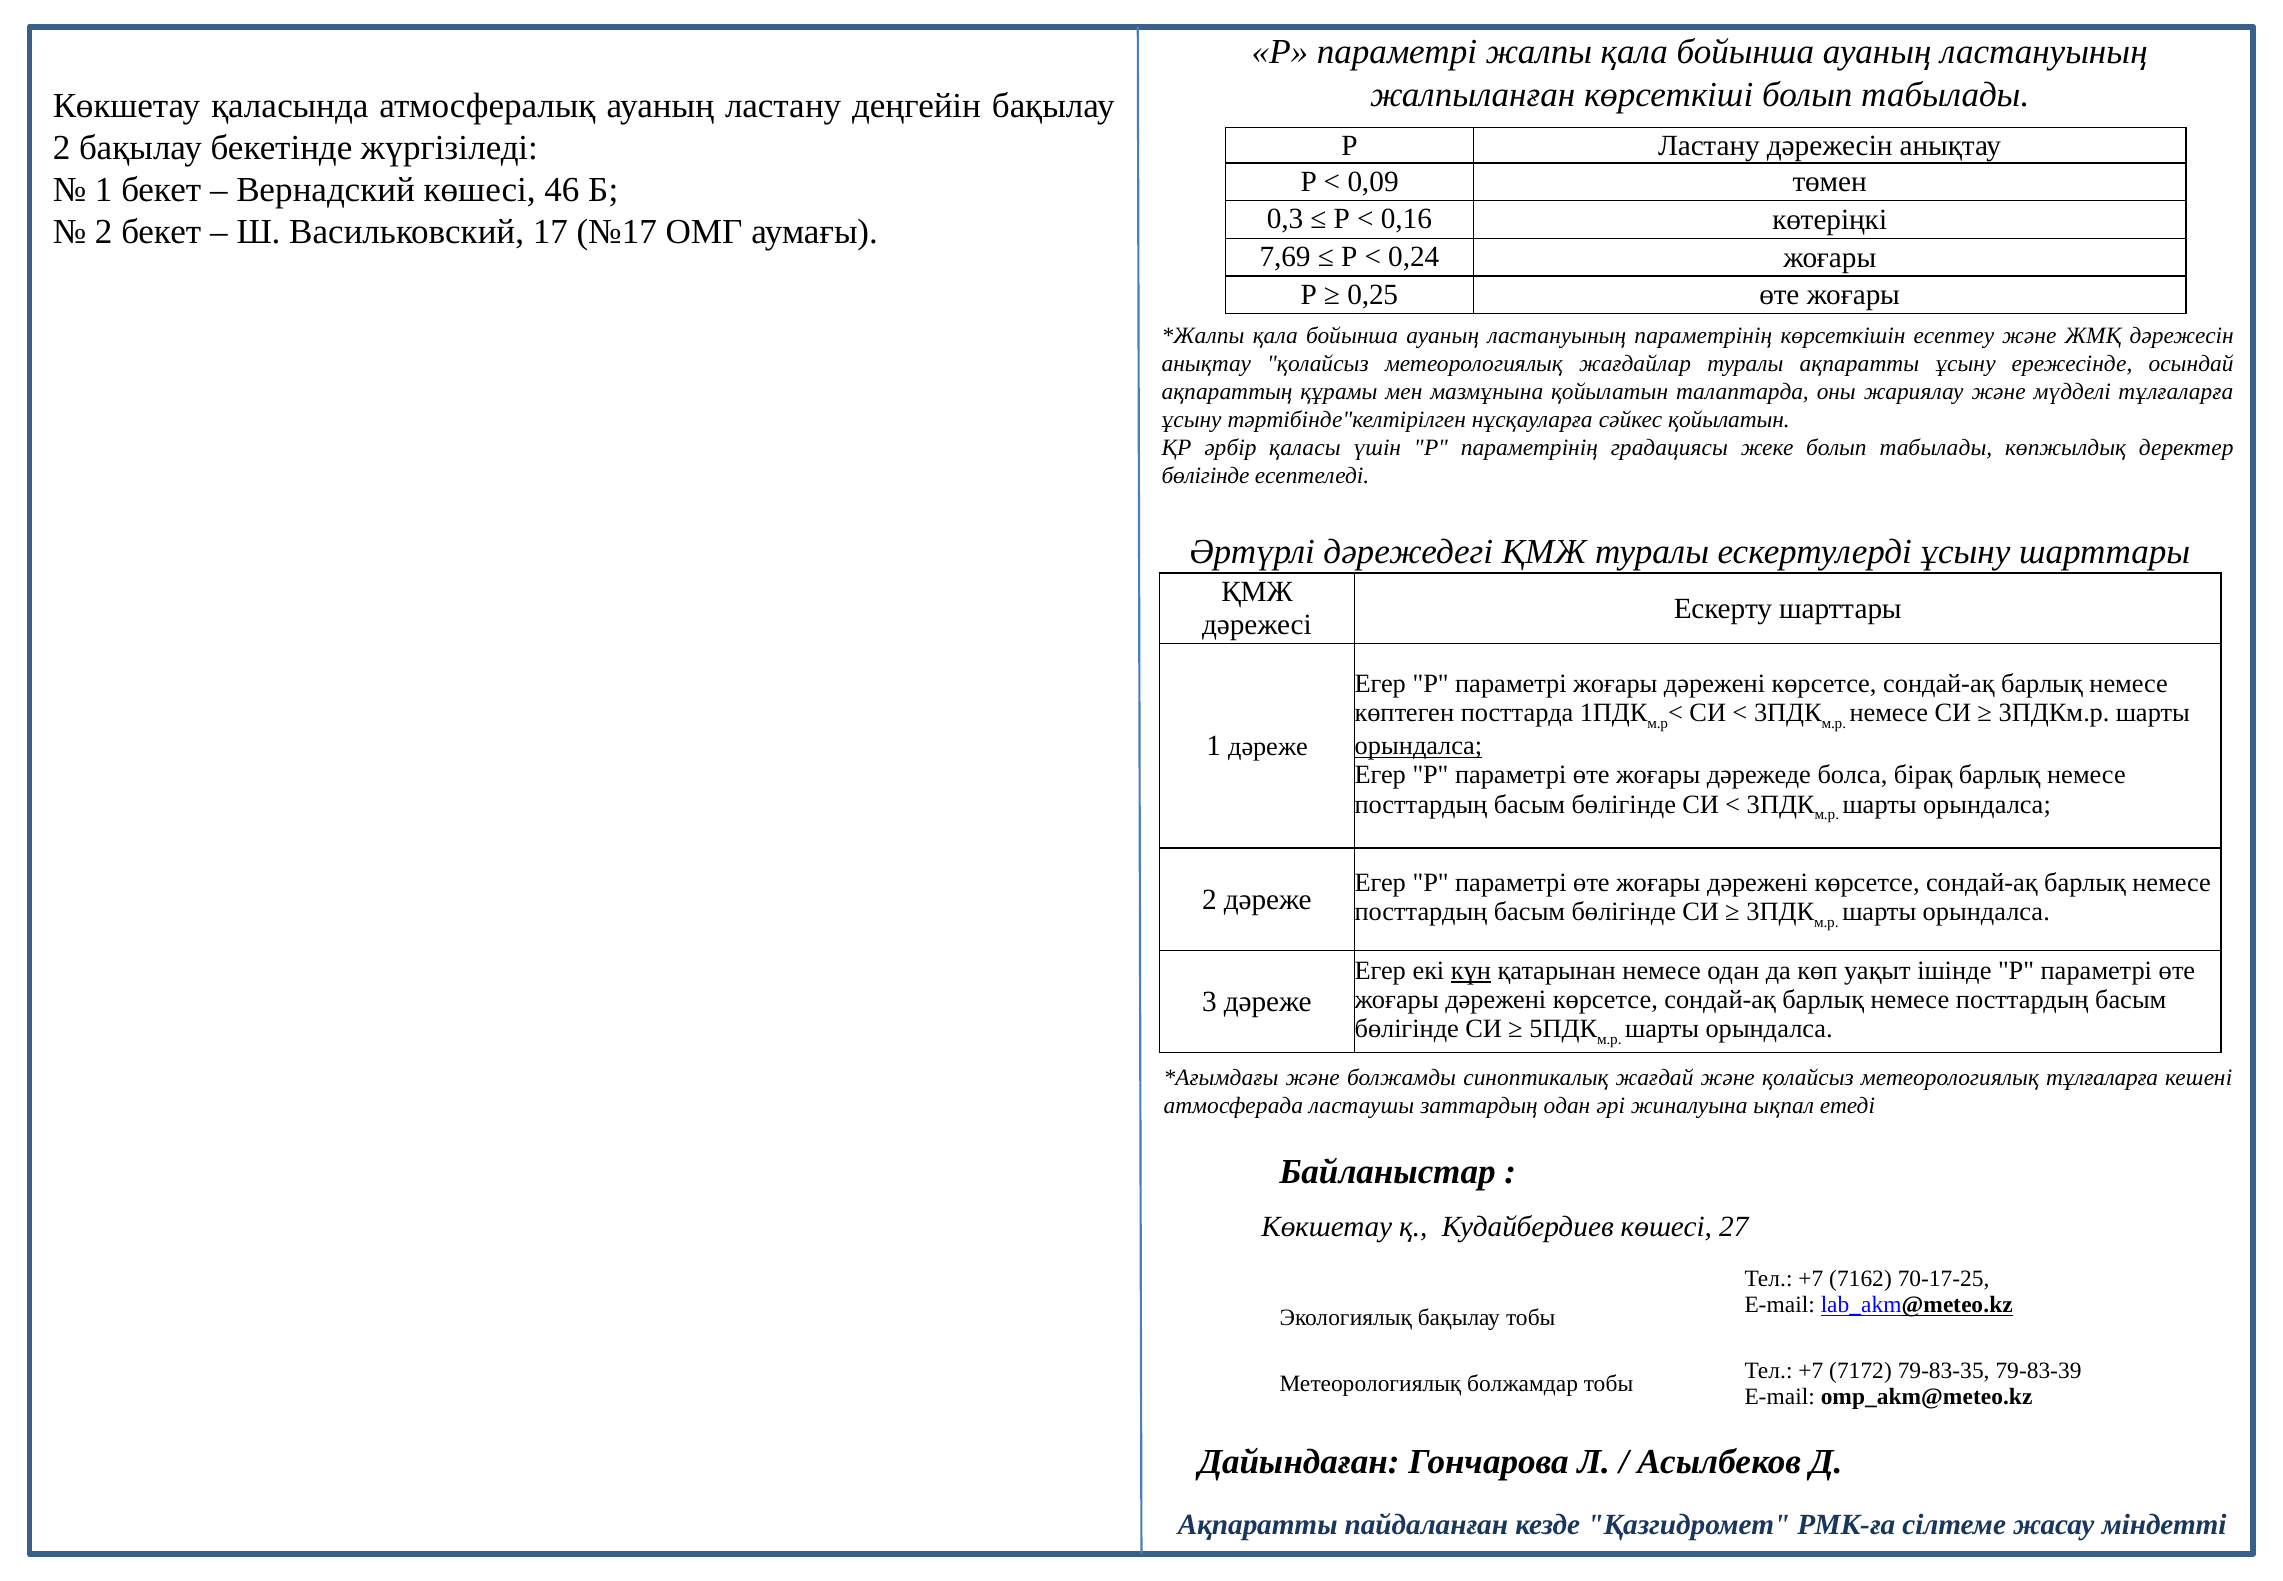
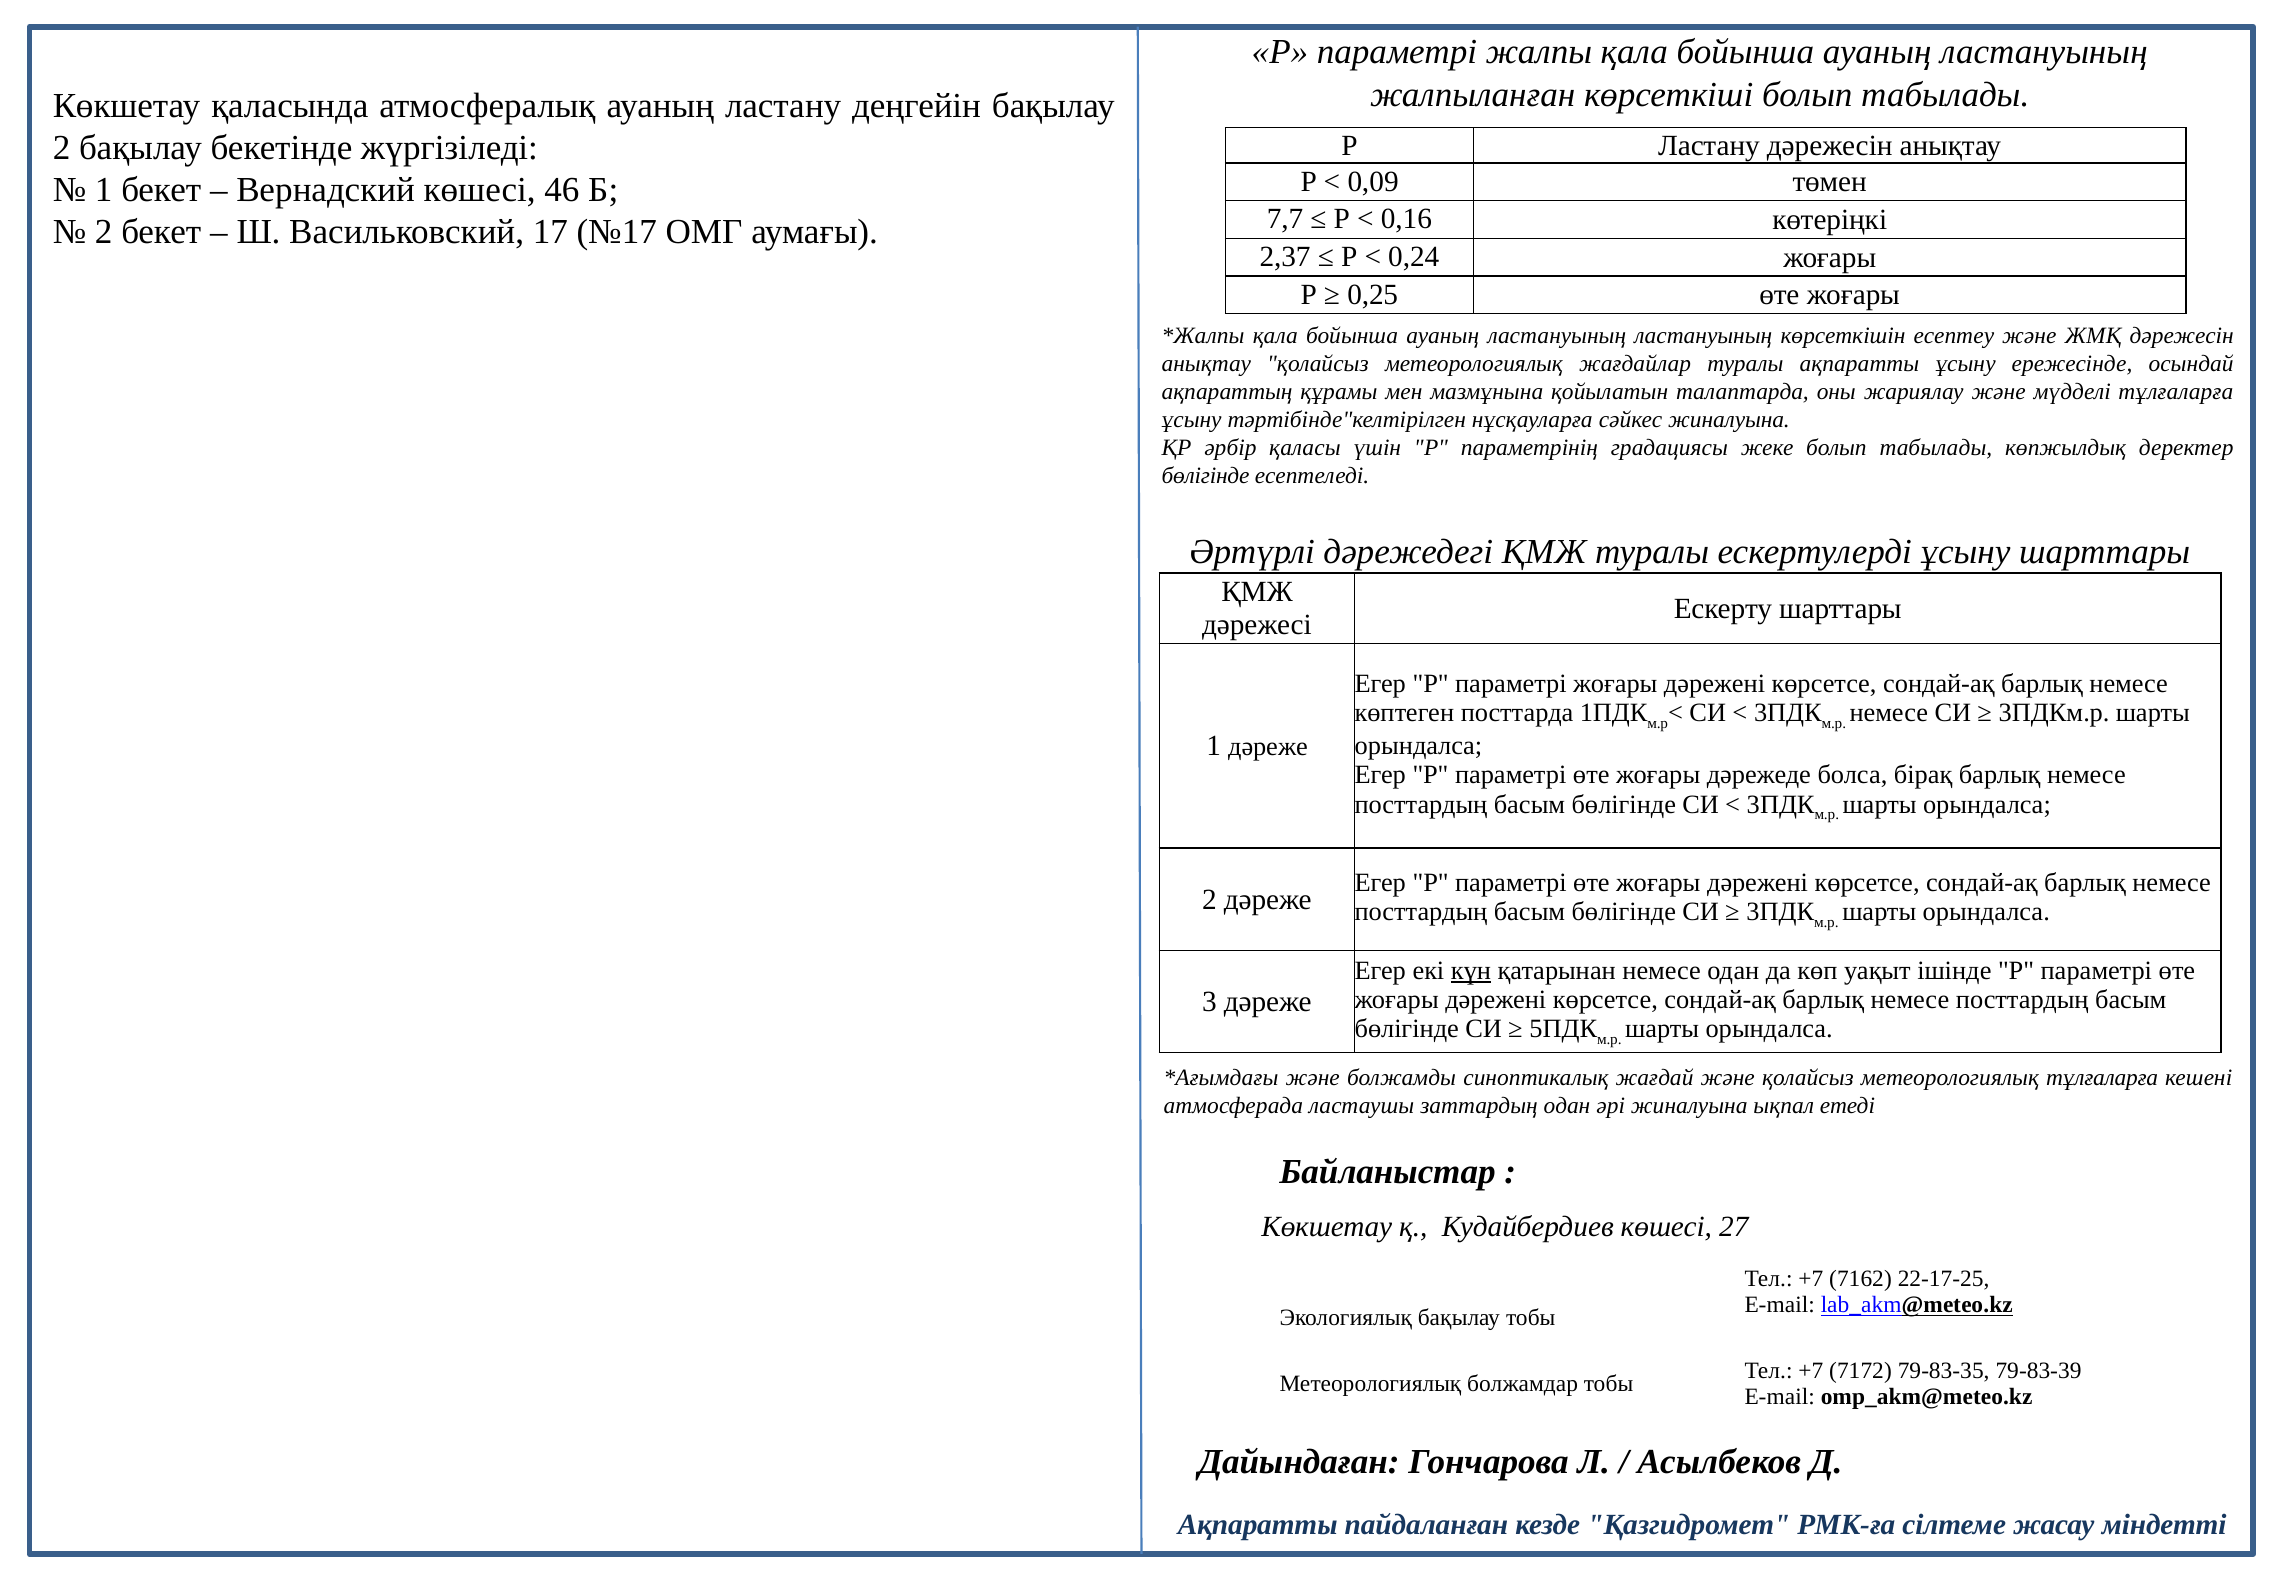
0,3: 0,3 -> 7,7
7,69: 7,69 -> 2,37
ластануының параметрінің: параметрінің -> ластануының
сәйкес қойылатын: қойылатын -> жиналуына
орындалса at (1418, 746) underline: present -> none
70-17-25: 70-17-25 -> 22-17-25
